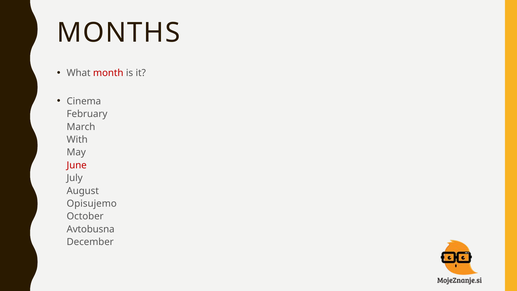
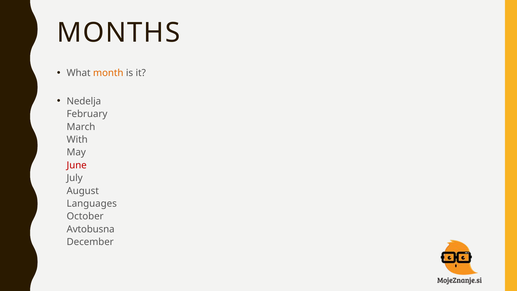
month colour: red -> orange
Cinema: Cinema -> Nedelja
Opisujemo: Opisujemo -> Languages
